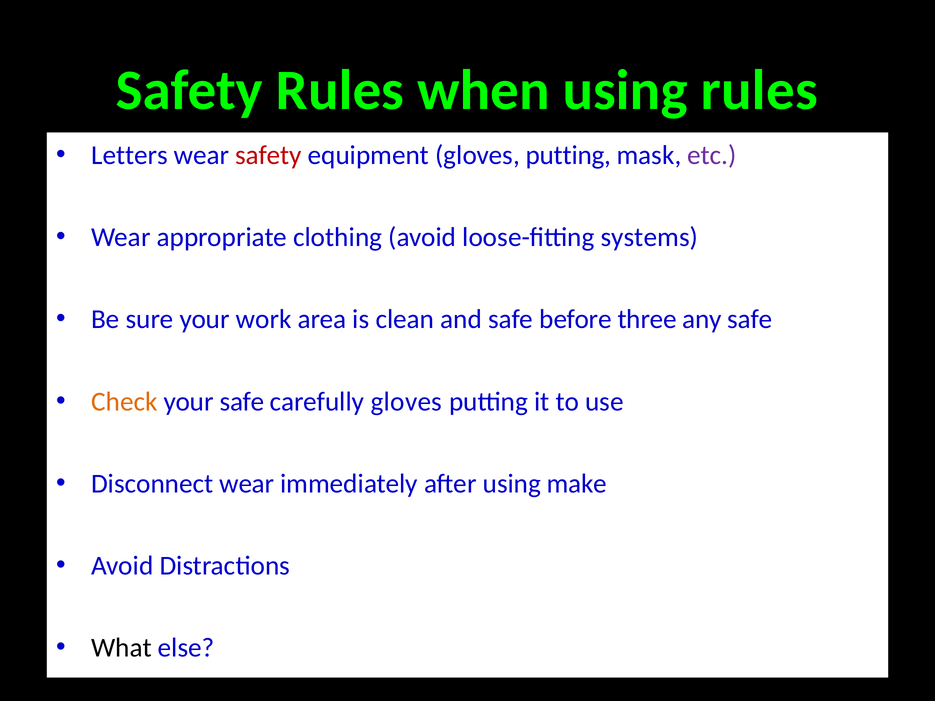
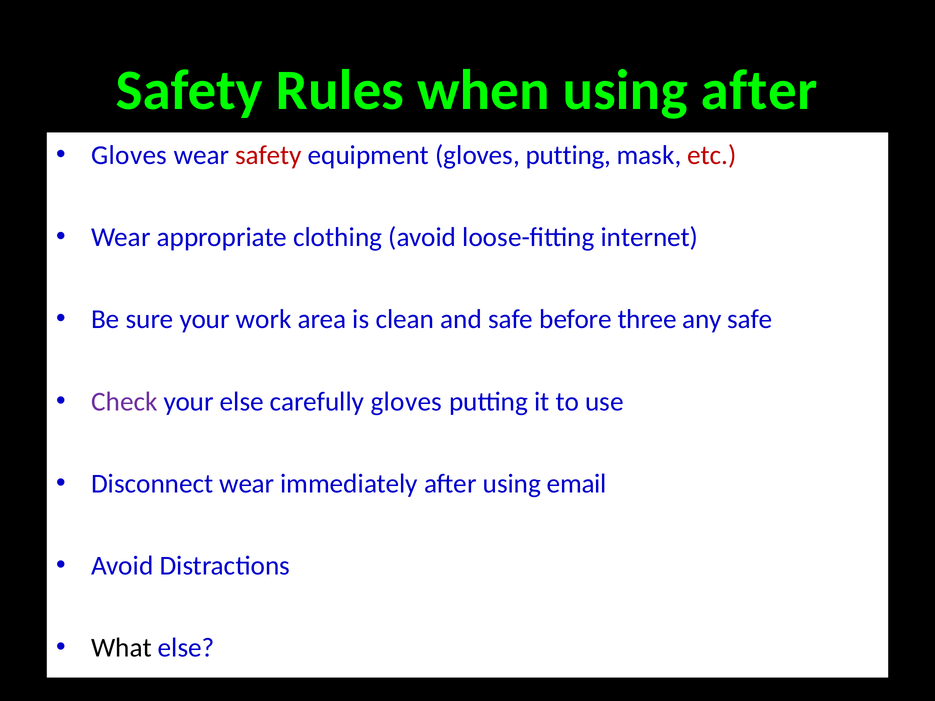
using rules: rules -> after
Letters at (129, 155): Letters -> Gloves
etc colour: purple -> red
systems: systems -> internet
Check colour: orange -> purple
your safe: safe -> else
make: make -> email
